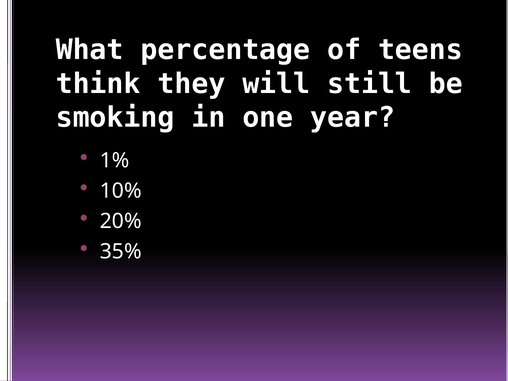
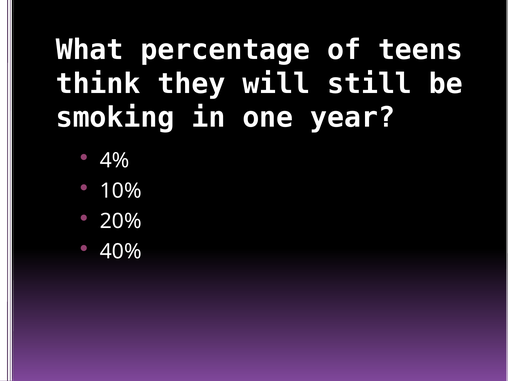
1%: 1% -> 4%
35%: 35% -> 40%
